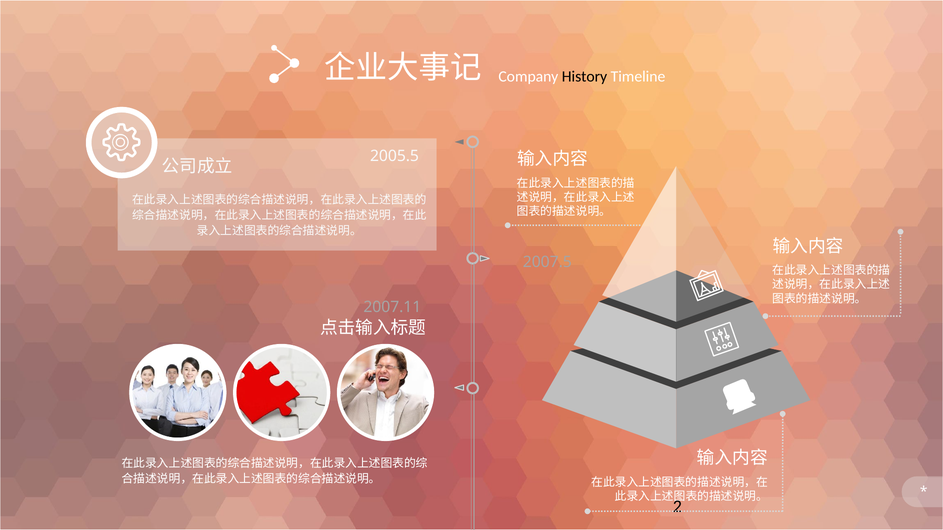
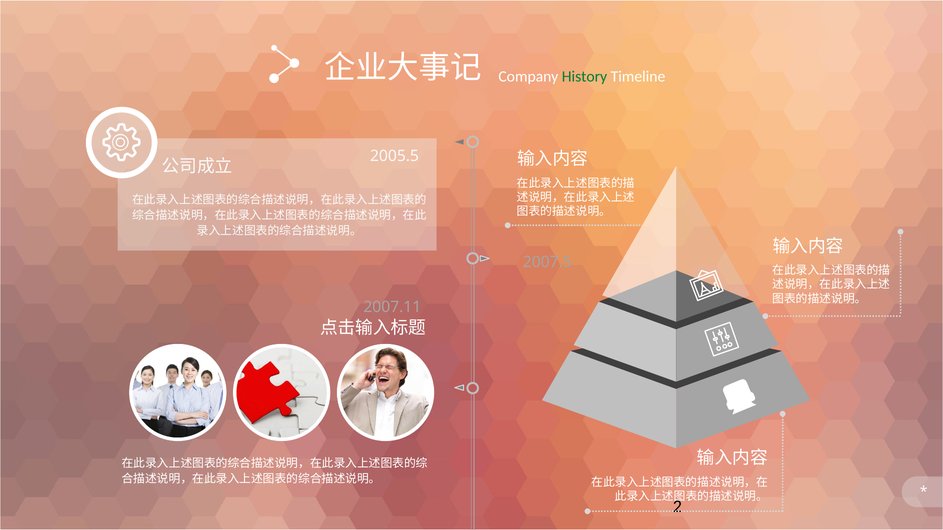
History colour: black -> green
